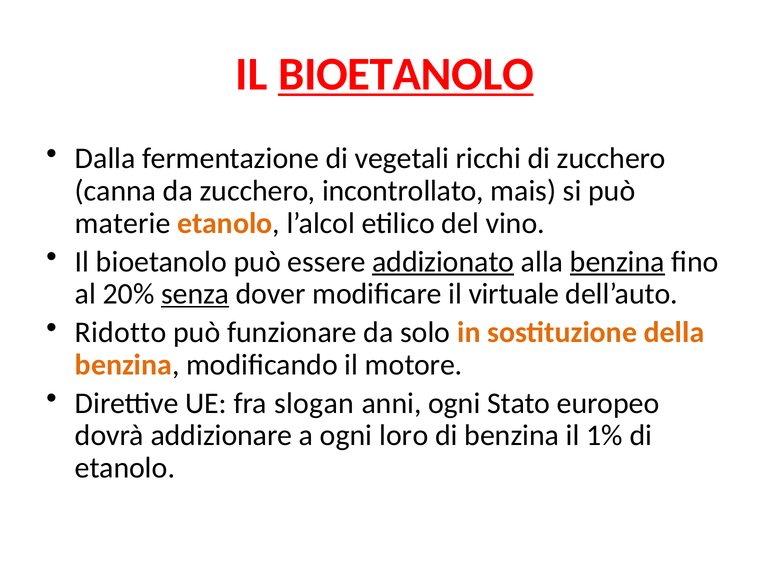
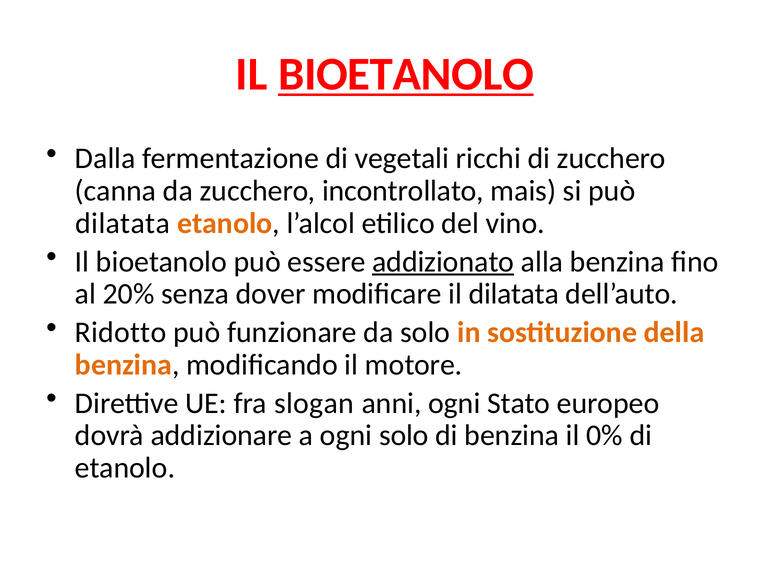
materie at (123, 223): materie -> dilatata
benzina at (617, 262) underline: present -> none
senza underline: present -> none
il virtuale: virtuale -> dilatata
ogni loro: loro -> solo
1%: 1% -> 0%
